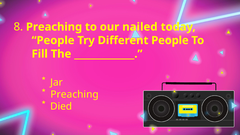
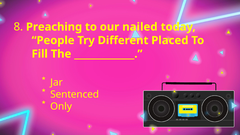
Different People: People -> Placed
Preaching at (75, 94): Preaching -> Sentenced
Died: Died -> Only
